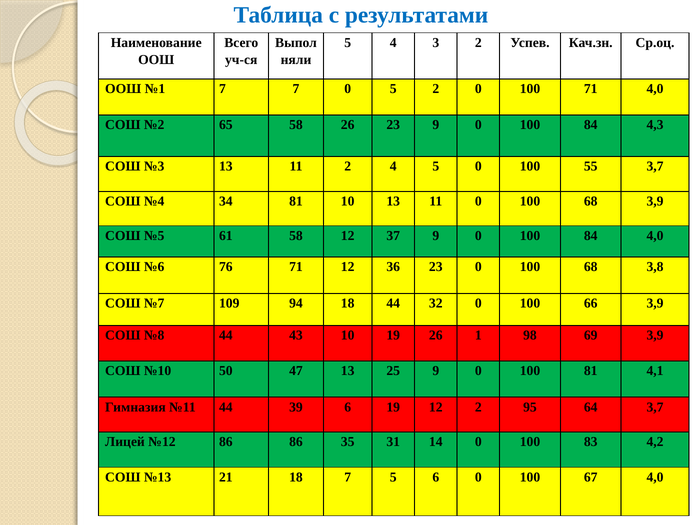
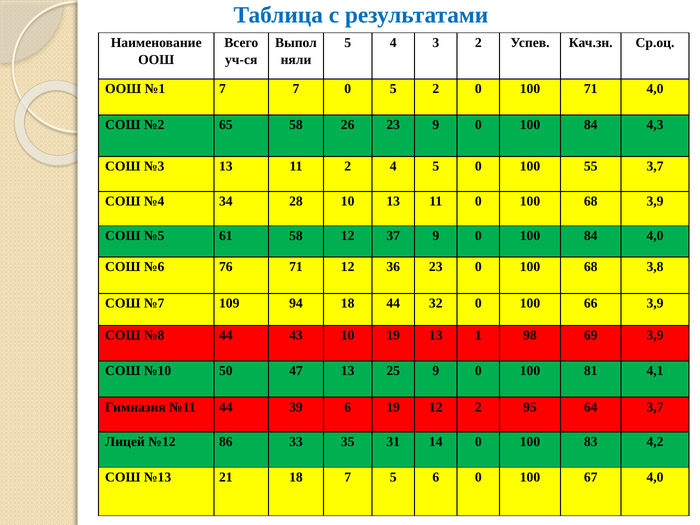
34 81: 81 -> 28
19 26: 26 -> 13
86 86: 86 -> 33
